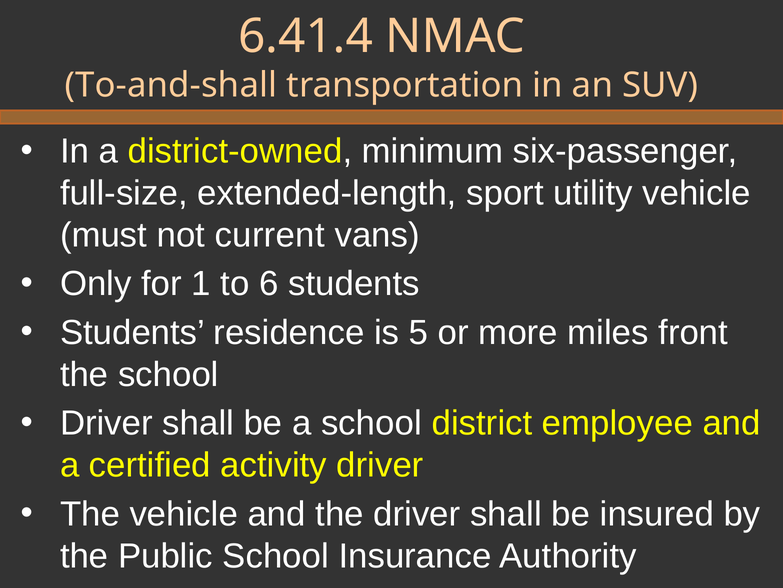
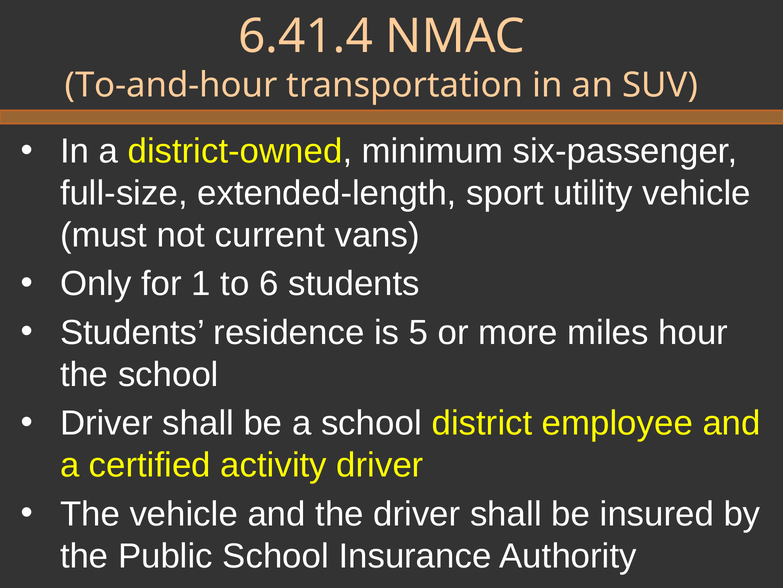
To-and-shall: To-and-shall -> To-and-hour
front: front -> hour
